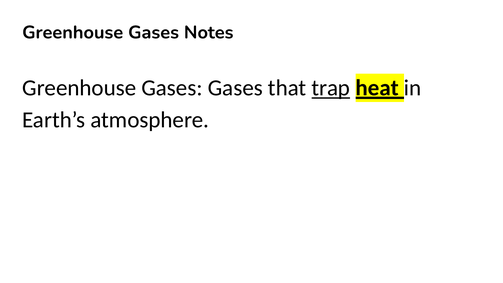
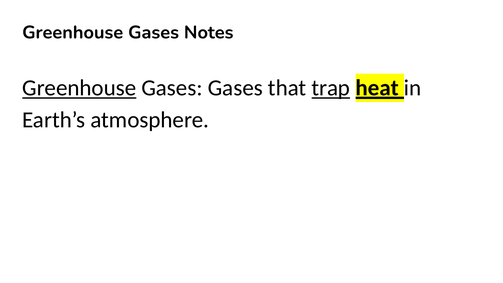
Greenhouse at (79, 88) underline: none -> present
